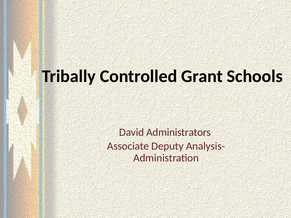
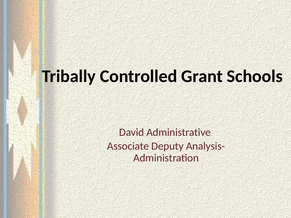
Administrators: Administrators -> Administrative
